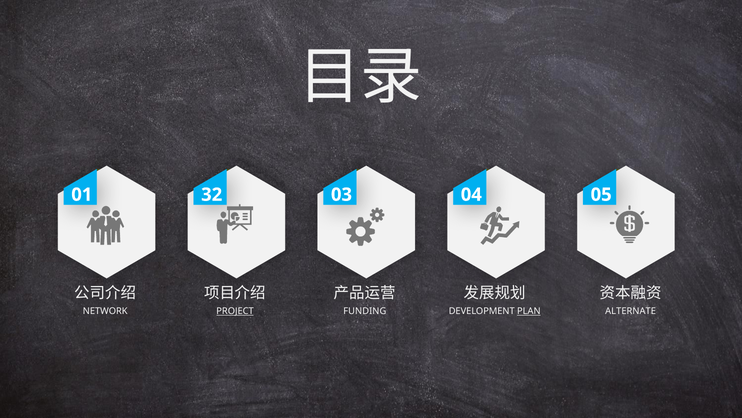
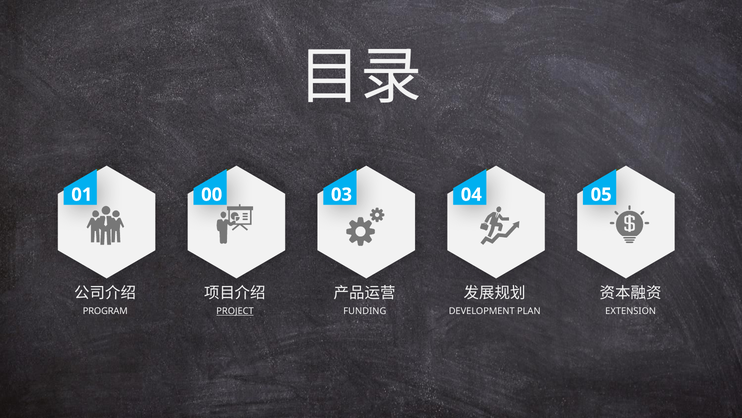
32: 32 -> 00
NETWORK: NETWORK -> PROGRAM
PLAN underline: present -> none
ALTERNATE: ALTERNATE -> EXTENSION
